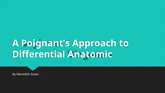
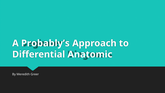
Poignant’s: Poignant’s -> Probably’s
